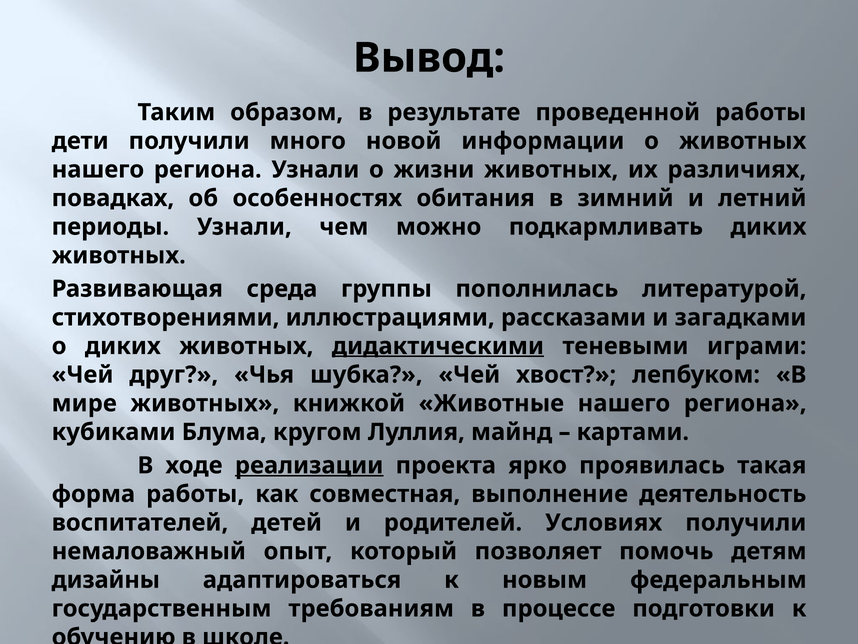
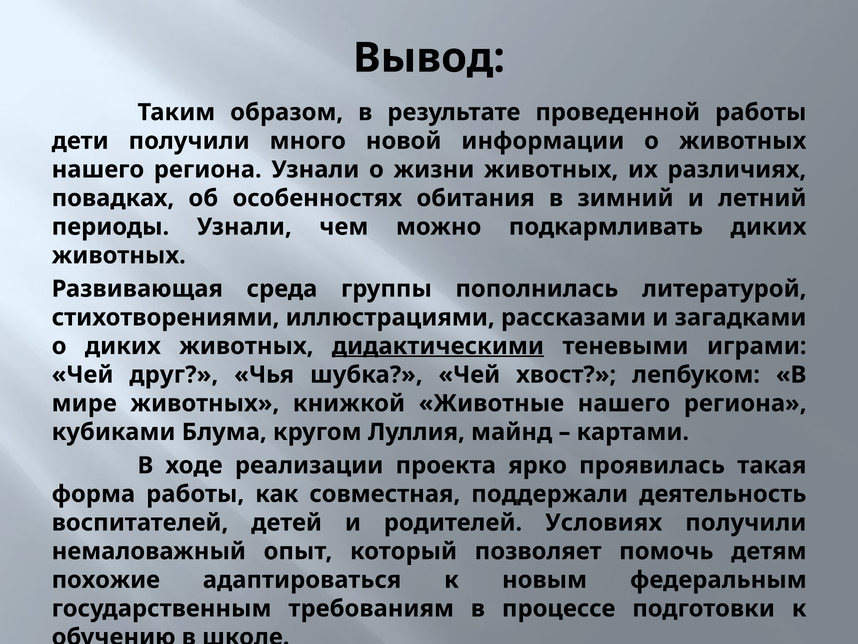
реализации underline: present -> none
выполнение: выполнение -> поддержали
дизайны: дизайны -> похожие
